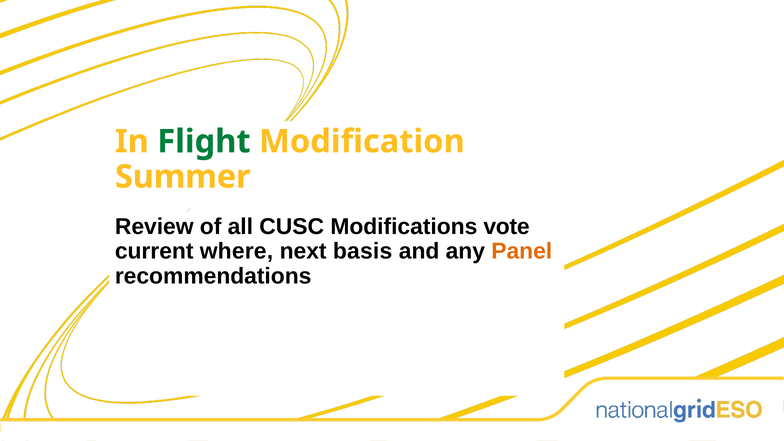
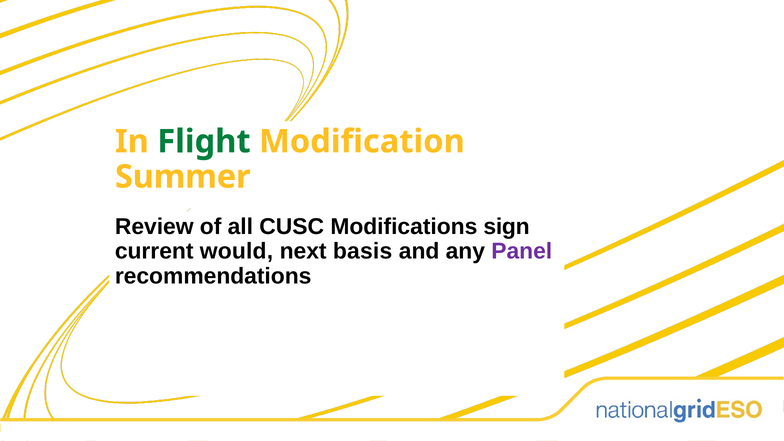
vote: vote -> sign
where: where -> would
Panel colour: orange -> purple
